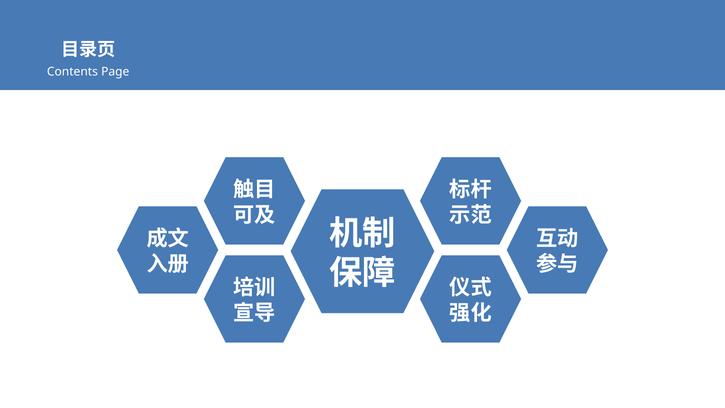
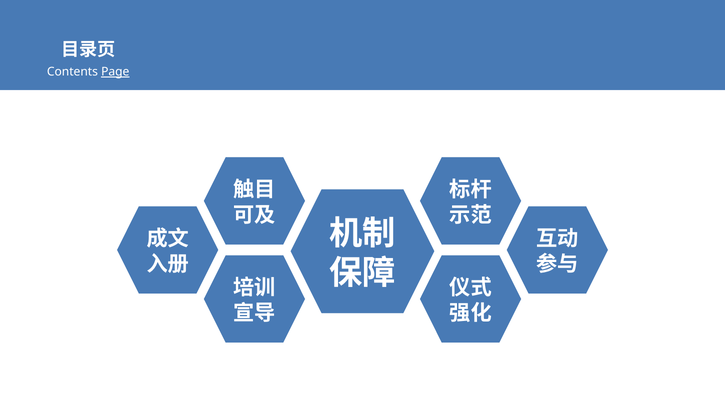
Page underline: none -> present
